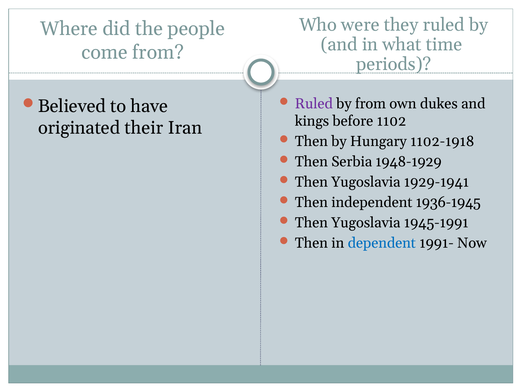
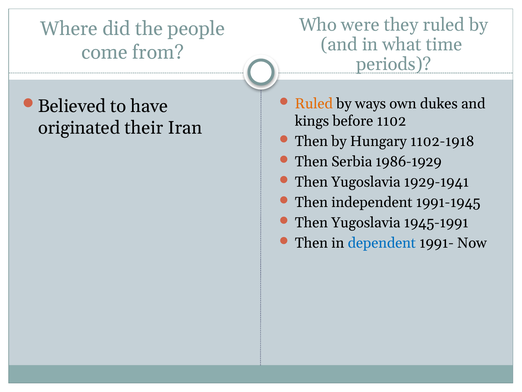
Ruled at (314, 104) colour: purple -> orange
by from: from -> ways
1948-1929: 1948-1929 -> 1986-1929
1936-1945: 1936-1945 -> 1991-1945
